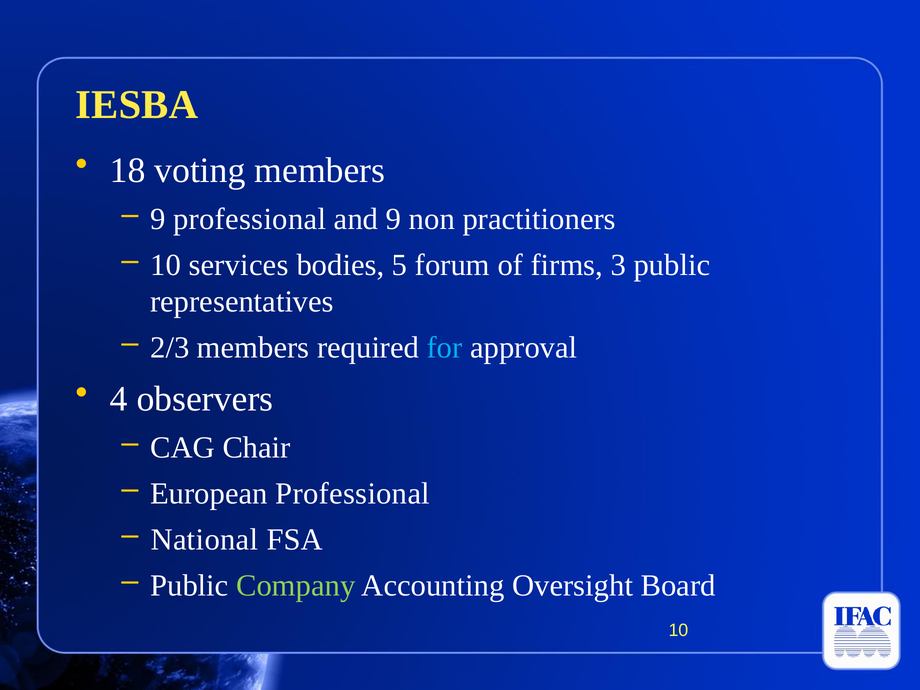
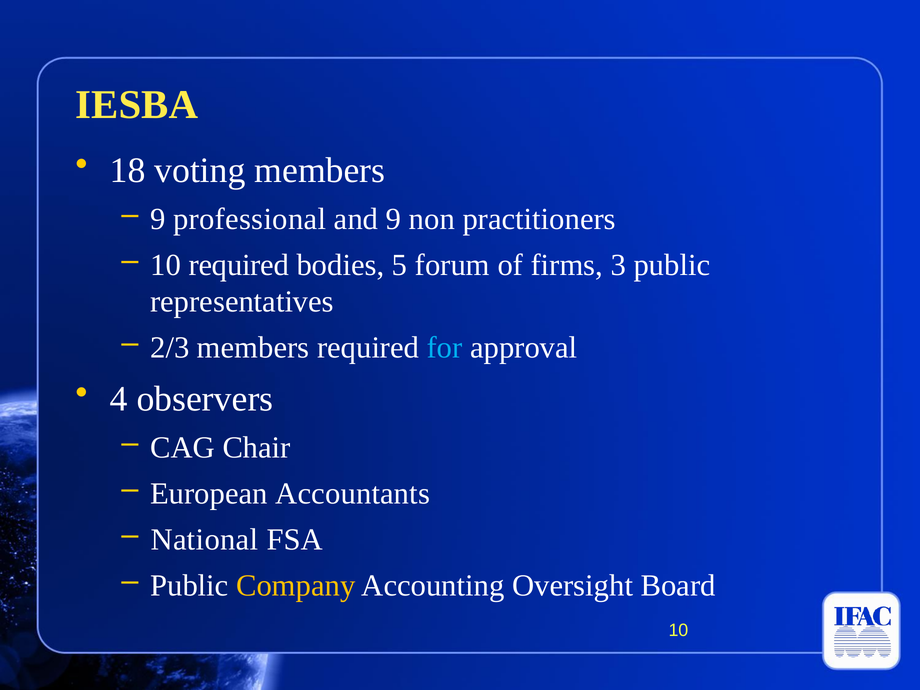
10 services: services -> required
European Professional: Professional -> Accountants
Company colour: light green -> yellow
